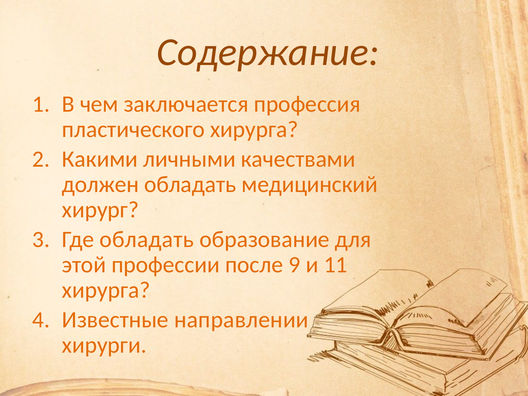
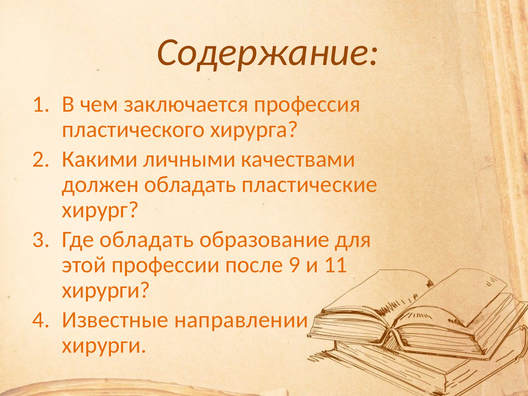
медицинский: медицинский -> пластические
хирурга at (106, 290): хирурга -> хирурги
